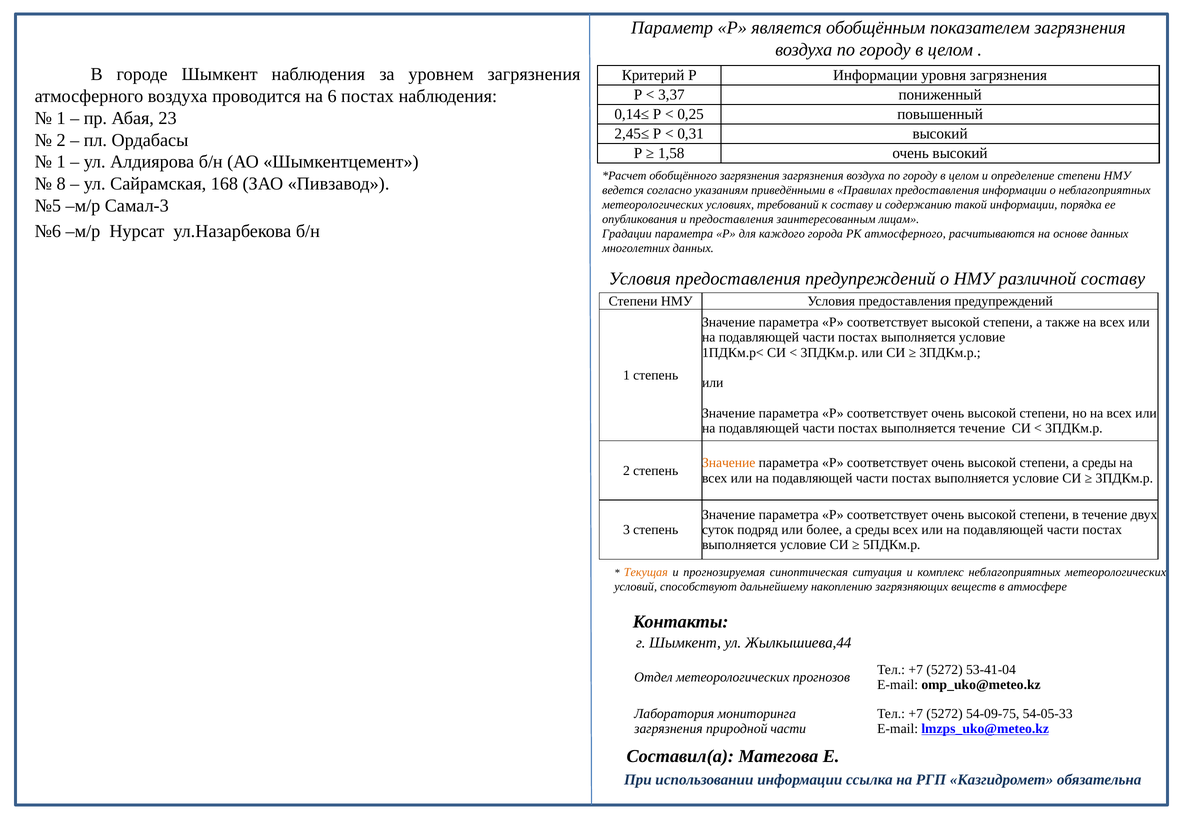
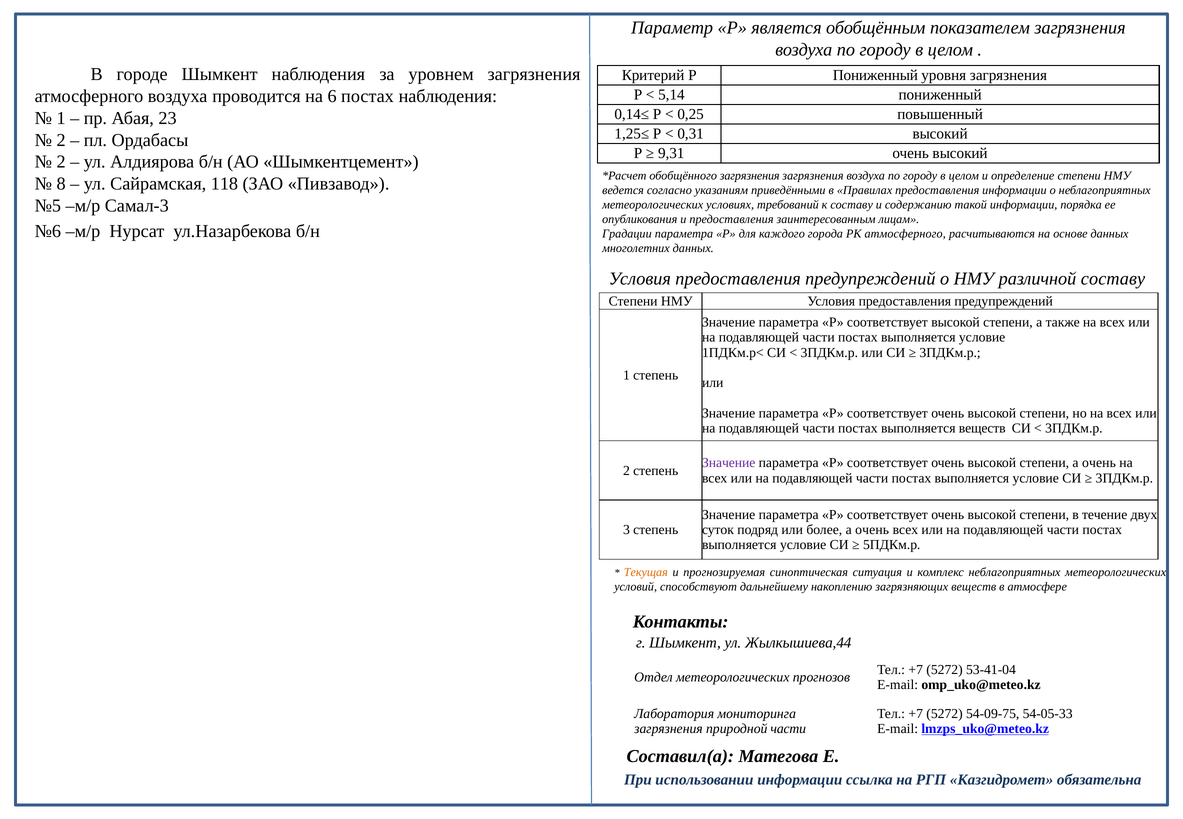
Р Информации: Информации -> Пониженный
3,37: 3,37 -> 5,14
2,45≤: 2,45≤ -> 1,25≤
1,58: 1,58 -> 9,31
1 at (61, 162): 1 -> 2
168: 168 -> 118
выполняется течение: течение -> веществ
Значение at (729, 463) colour: orange -> purple
степени а среды: среды -> очень
более а среды: среды -> очень
